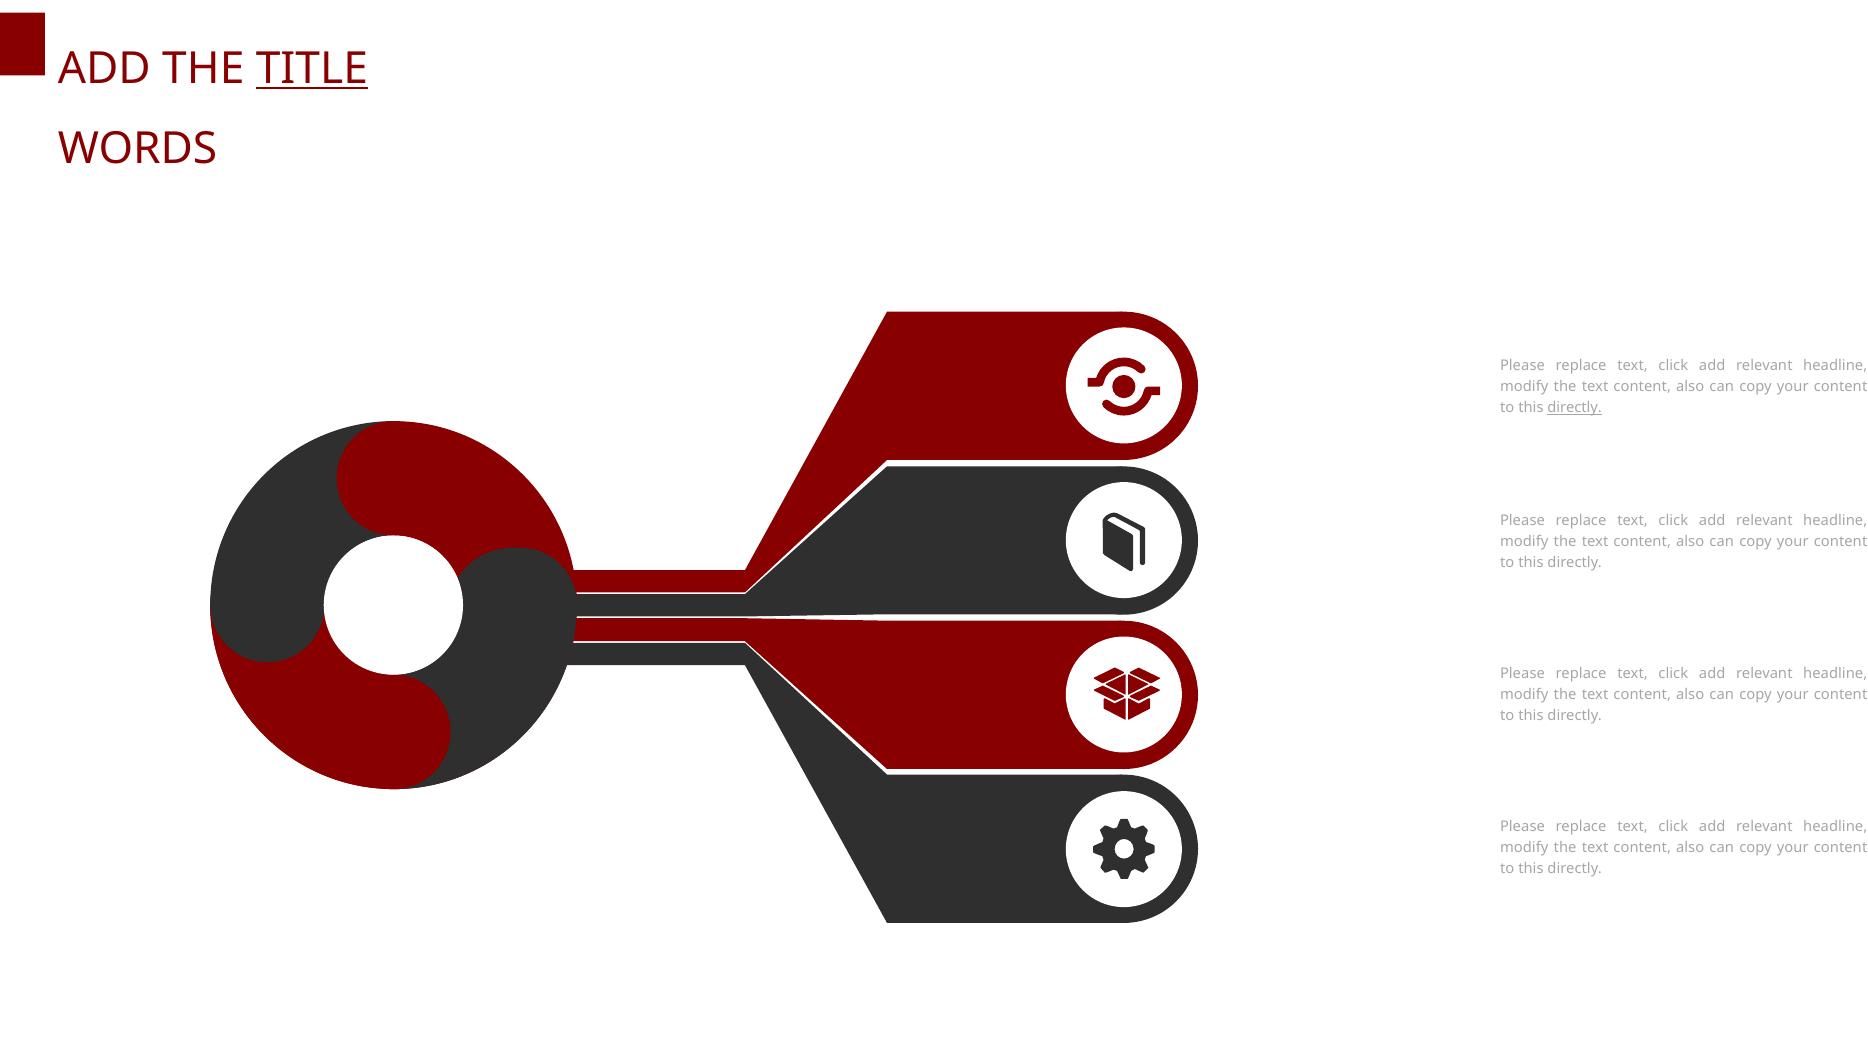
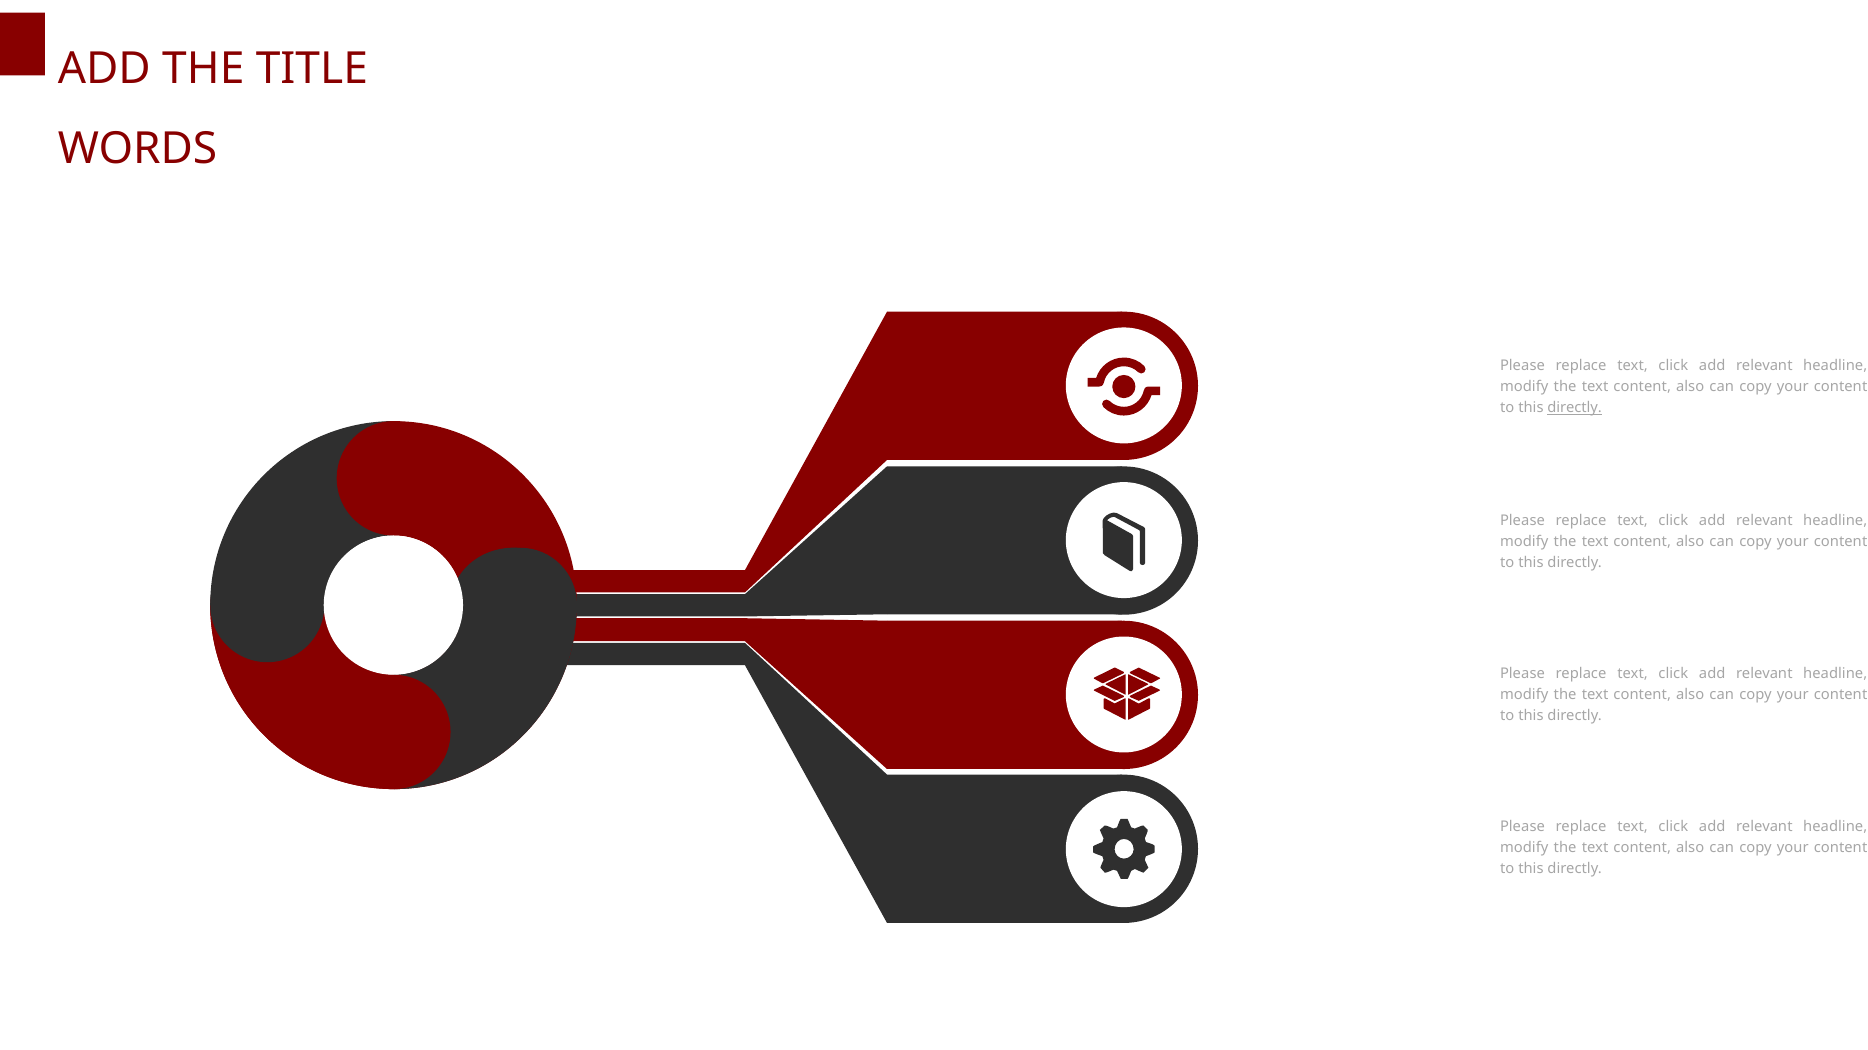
TITLE underline: present -> none
